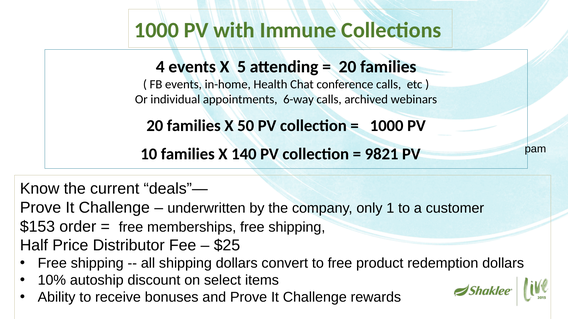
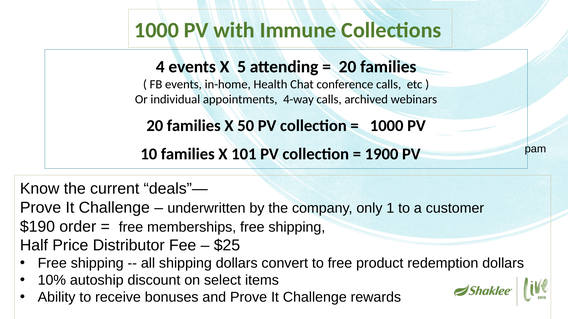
6-way: 6-way -> 4-way
140: 140 -> 101
9821: 9821 -> 1900
$153: $153 -> $190
